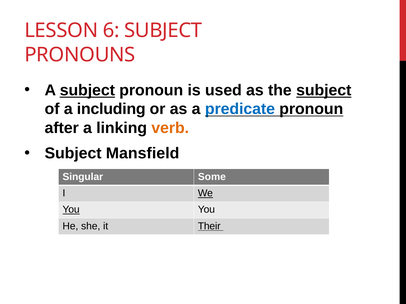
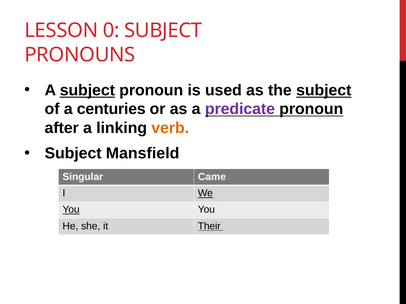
6: 6 -> 0
including: including -> centuries
predicate colour: blue -> purple
Some: Some -> Came
